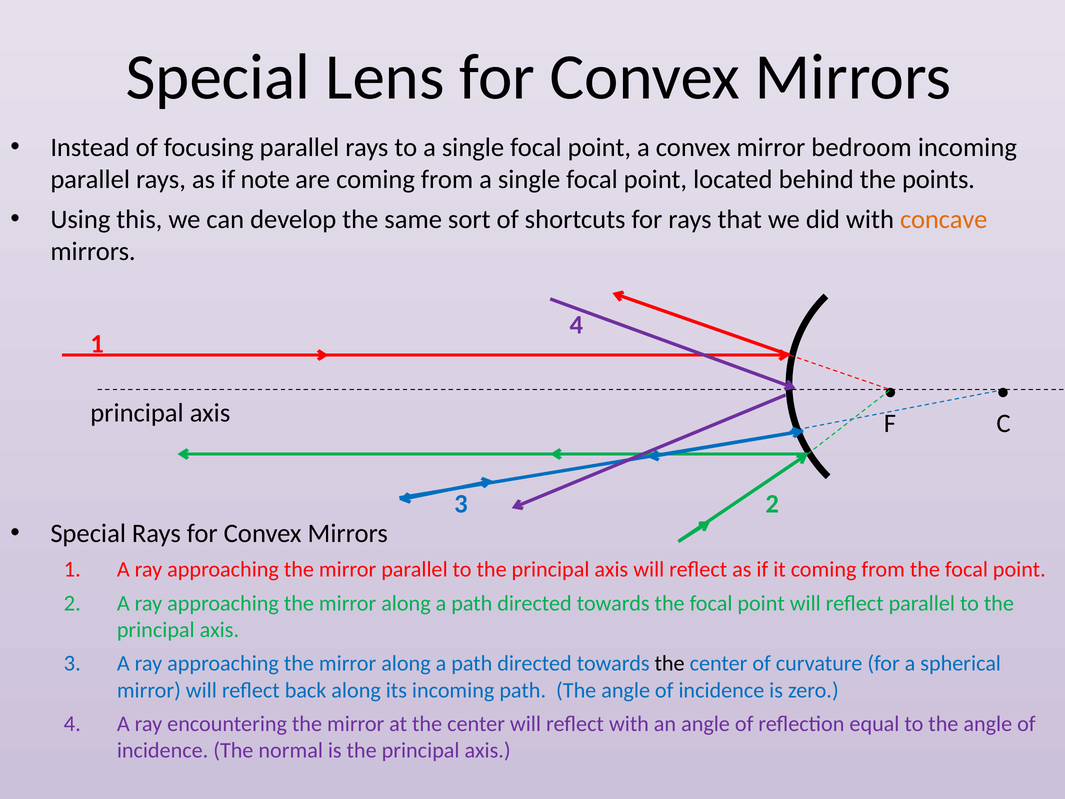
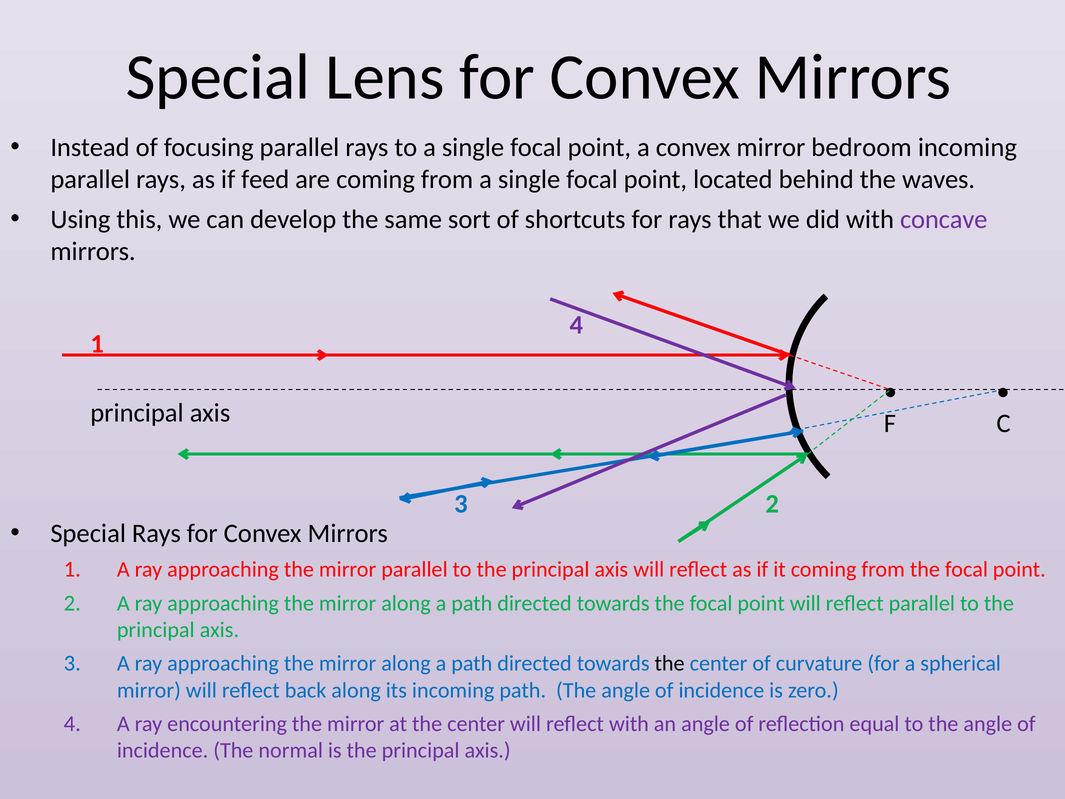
note: note -> feed
points: points -> waves
concave colour: orange -> purple
